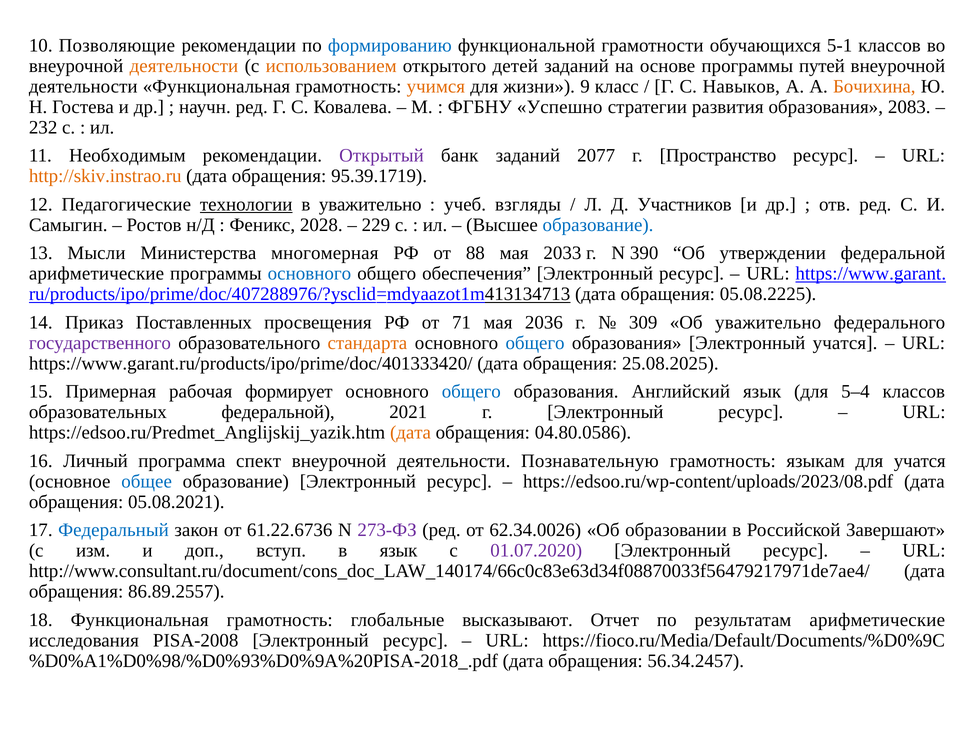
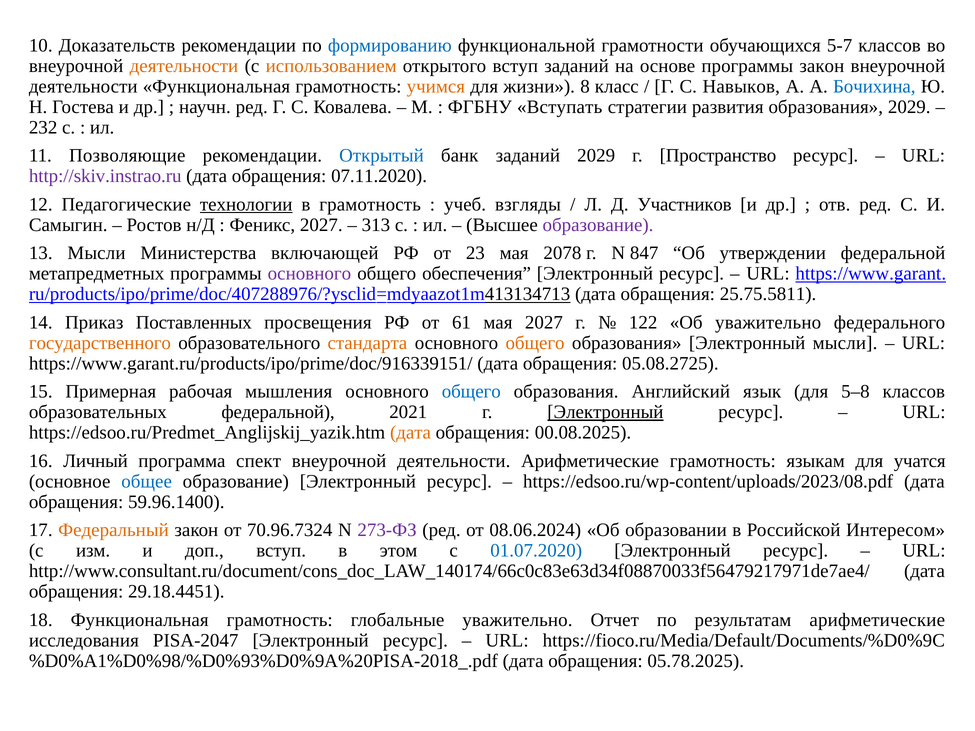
Позволяющие: Позволяющие -> Доказательств
5-1: 5-1 -> 5-7
открытого детей: детей -> вступ
программы путей: путей -> закон
9: 9 -> 8
Бочихина colour: orange -> blue
Успешно: Успешно -> Вступать
образования 2083: 2083 -> 2029
Необходимым: Необходимым -> Позволяющие
Открытый colour: purple -> blue
заданий 2077: 2077 -> 2029
http://skiv.instrao.ru colour: orange -> purple
95.39.1719: 95.39.1719 -> 07.11.2020
в уважительно: уважительно -> грамотность
Феникс 2028: 2028 -> 2027
229: 229 -> 313
образование at (598, 225) colour: blue -> purple
многомерная: многомерная -> включающей
88: 88 -> 23
2033: 2033 -> 2078
390: 390 -> 847
арифметические at (96, 274): арифметические -> метапредметных
основного at (309, 274) colour: blue -> purple
05.08.2225: 05.08.2225 -> 25.75.5811
71: 71 -> 61
мая 2036: 2036 -> 2027
309: 309 -> 122
государственного colour: purple -> orange
общего at (535, 343) colour: blue -> orange
Электронный учатся: учатся -> мысли
https://www.garant.ru/products/ipo/prime/doc/401333420/: https://www.garant.ru/products/ipo/prime/doc/401333420/ -> https://www.garant.ru/products/ipo/prime/doc/916339151/
25.08.2025: 25.08.2025 -> 05.08.2725
формирует: формирует -> мышления
5–4: 5–4 -> 5–8
Электронный at (605, 412) underline: none -> present
04.80.0586: 04.80.0586 -> 00.08.2025
деятельности Познавательную: Познавательную -> Арифметические
05.08.2021: 05.08.2021 -> 59.96.1400
Федеральный colour: blue -> orange
61.22.6736: 61.22.6736 -> 70.96.7324
62.34.0026: 62.34.0026 -> 08.06.2024
Завершают: Завершают -> Интересом
в язык: язык -> этом
01.07.2020 colour: purple -> blue
86.89.2557: 86.89.2557 -> 29.18.4451
глобальные высказывают: высказывают -> уважительно
PISA-2008: PISA-2008 -> PISA-2047
56.34.2457: 56.34.2457 -> 05.78.2025
